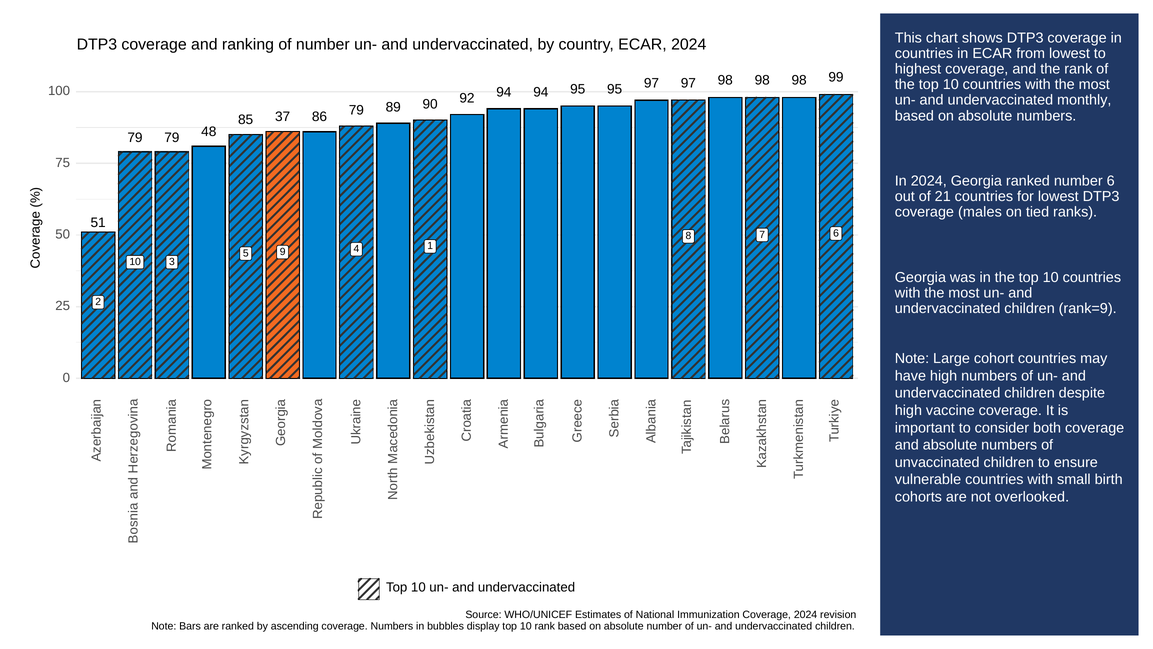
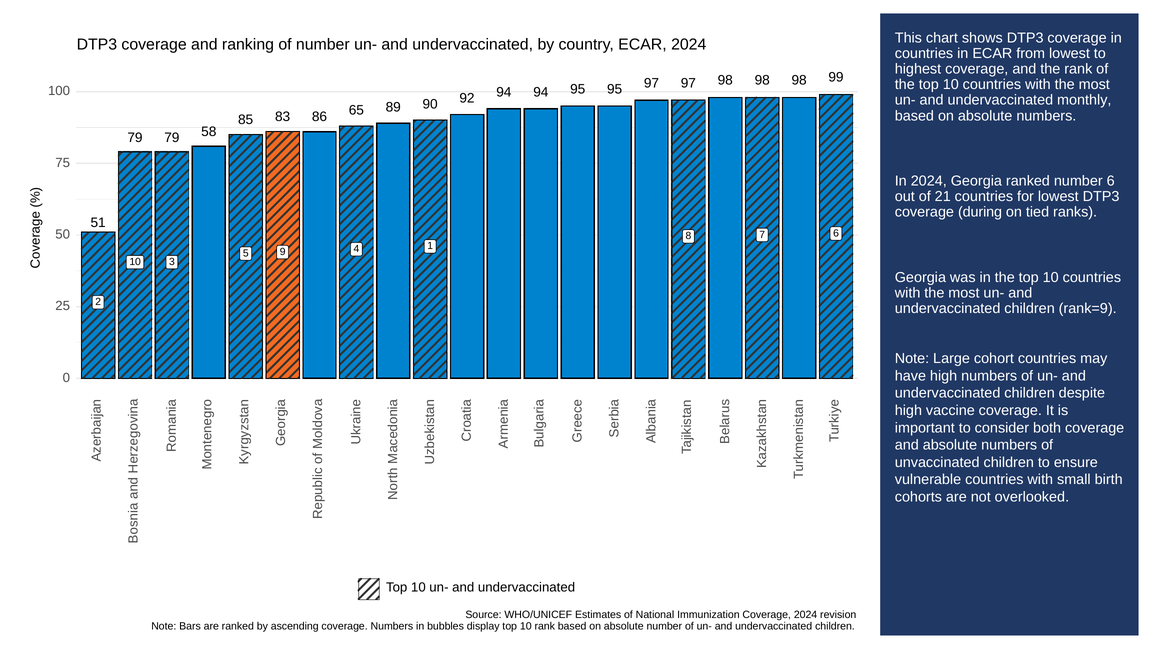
37: 37 -> 83
86 79: 79 -> 65
48: 48 -> 58
males: males -> during
